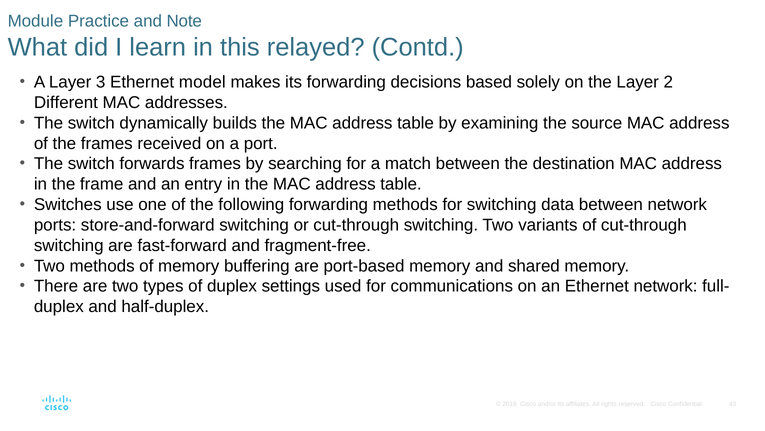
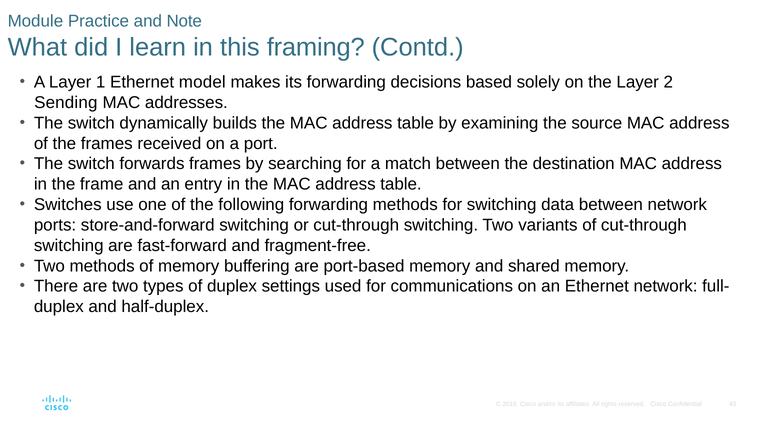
relayed: relayed -> framing
3: 3 -> 1
Different: Different -> Sending
